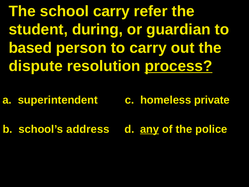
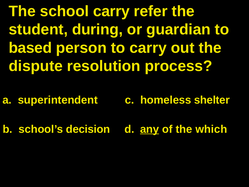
process underline: present -> none
private: private -> shelter
address: address -> decision
police: police -> which
